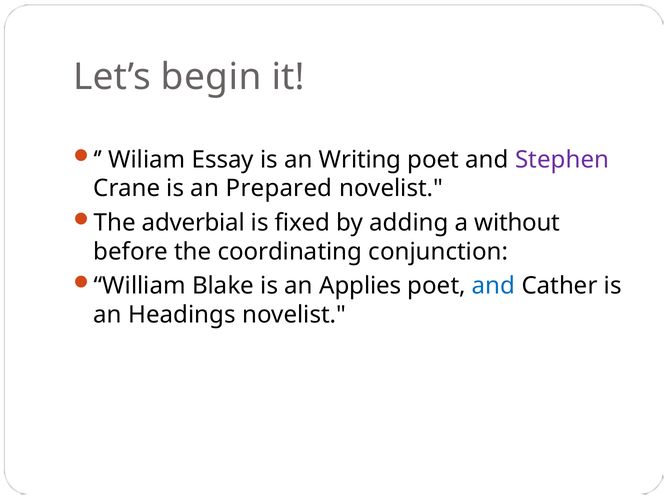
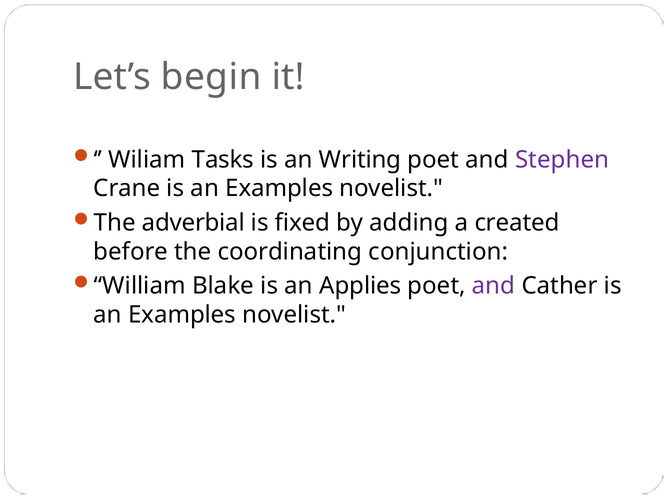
Essay: Essay -> Tasks
Crane is an Prepared: Prepared -> Examples
without: without -> created
and at (494, 286) colour: blue -> purple
Headings at (182, 315): Headings -> Examples
